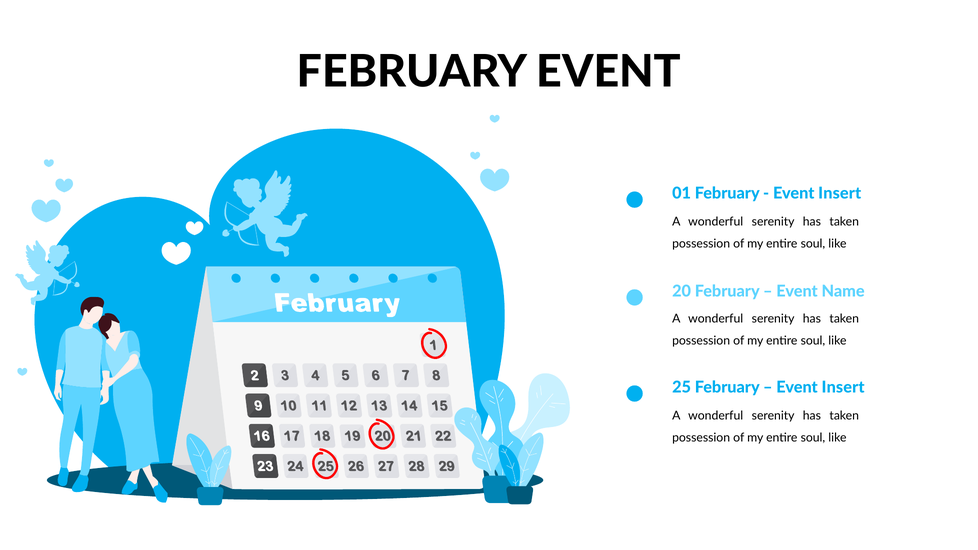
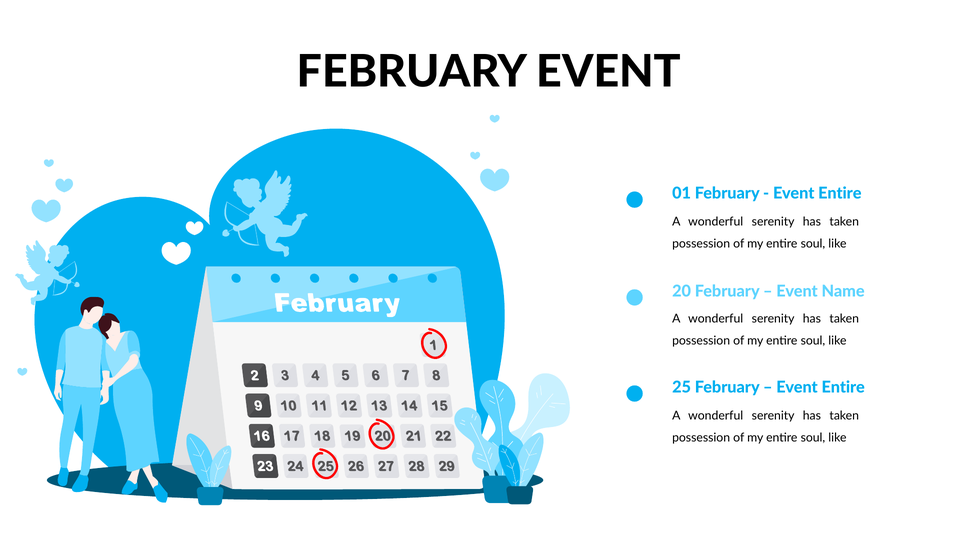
Insert at (840, 194): Insert -> Entire
Insert at (843, 387): Insert -> Entire
